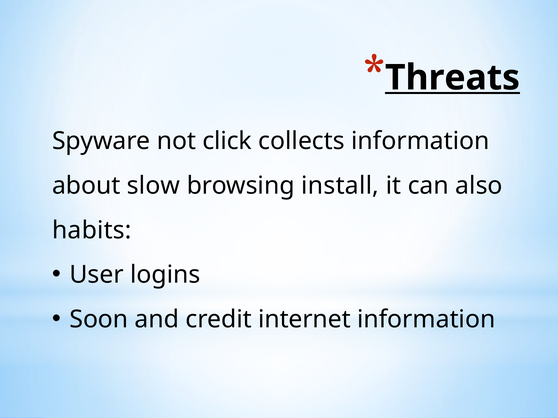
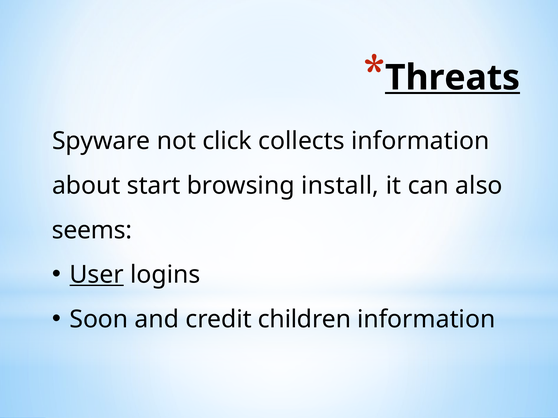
slow: slow -> start
habits: habits -> seems
User underline: none -> present
internet: internet -> children
